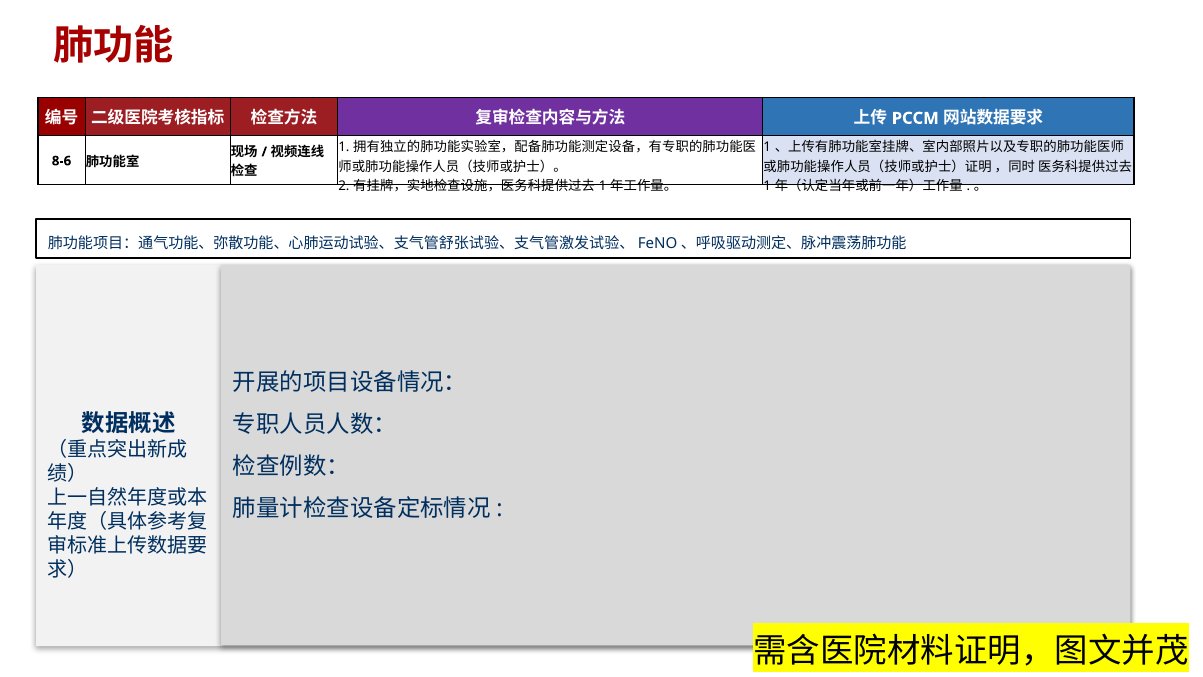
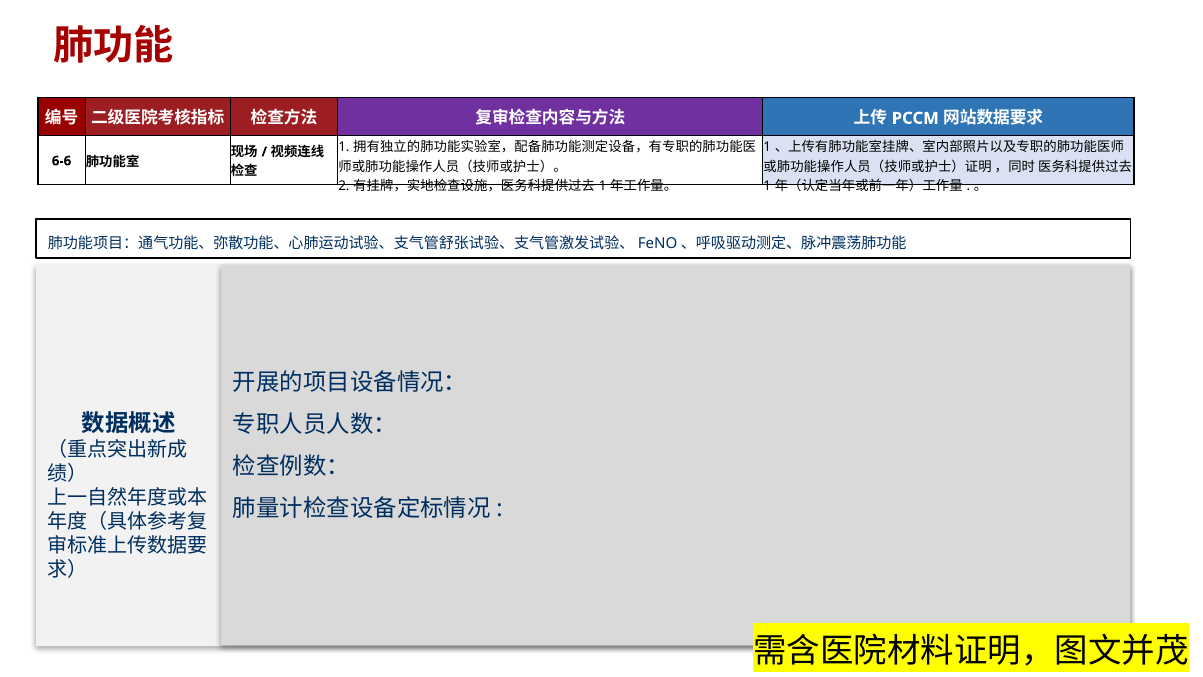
8-6: 8-6 -> 6-6
